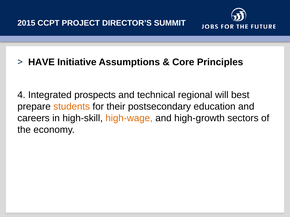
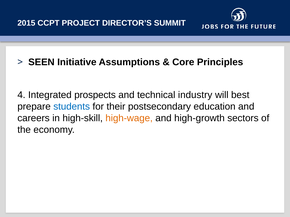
HAVE: HAVE -> SEEN
regional: regional -> industry
students colour: orange -> blue
